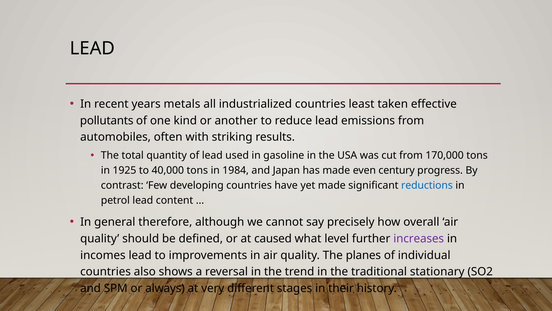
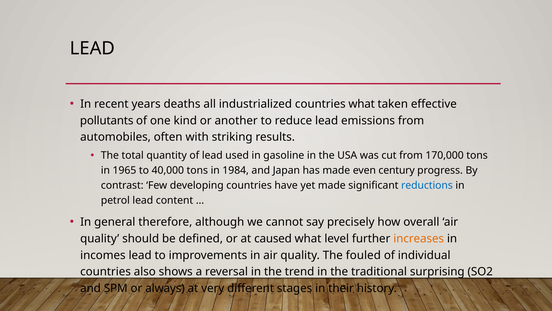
metals: metals -> deaths
countries least: least -> what
1925: 1925 -> 1965
increases colour: purple -> orange
planes: planes -> fouled
stationary: stationary -> surprising
